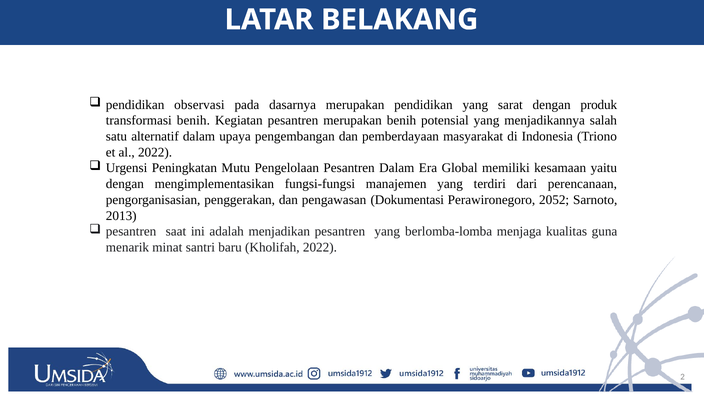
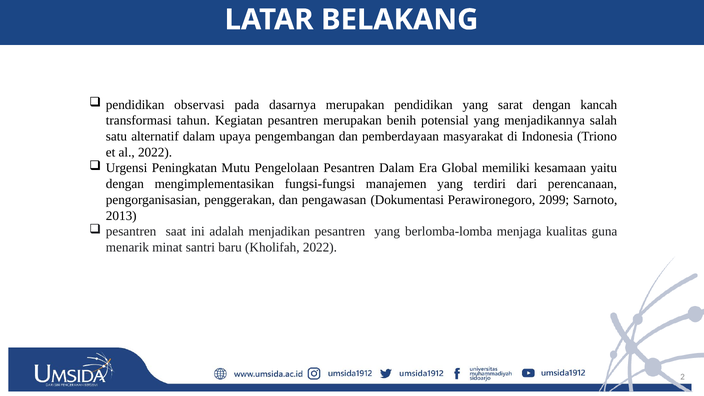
produk: produk -> kancah
transformasi benih: benih -> tahun
2052: 2052 -> 2099
